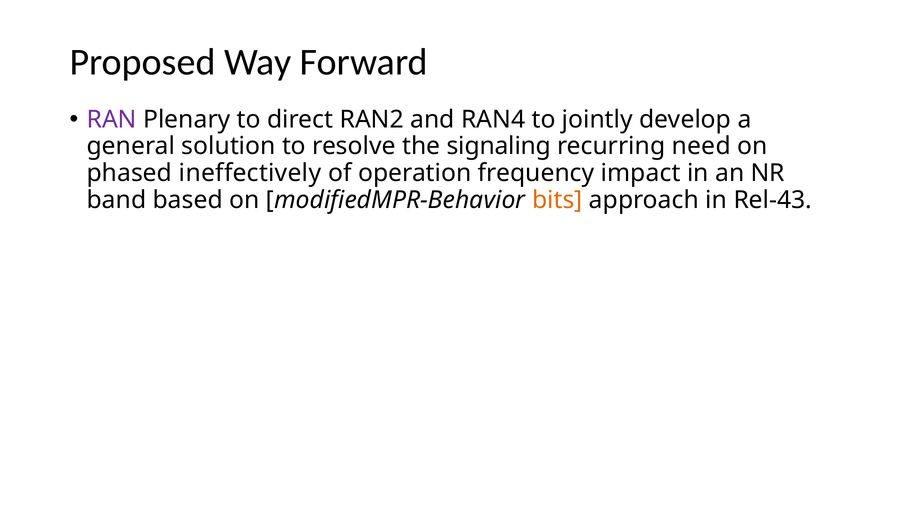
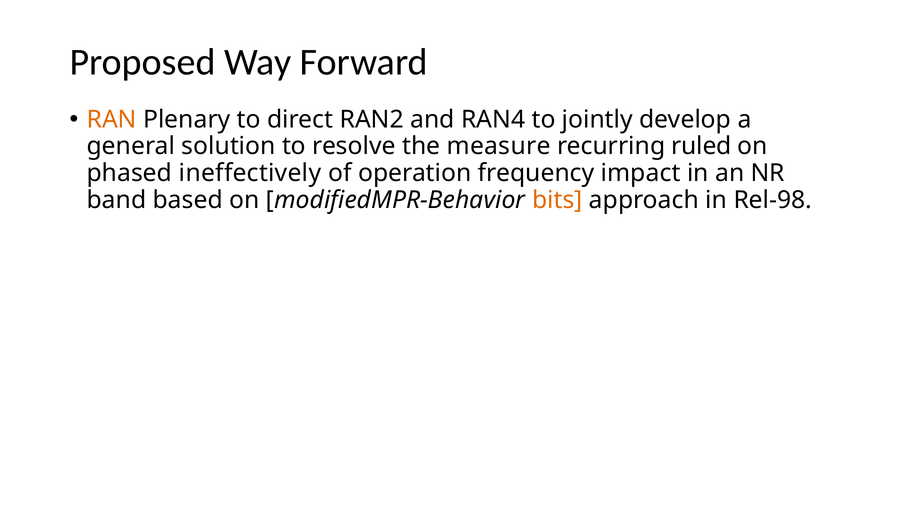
RAN colour: purple -> orange
signaling: signaling -> measure
need: need -> ruled
Rel-43: Rel-43 -> Rel-98
